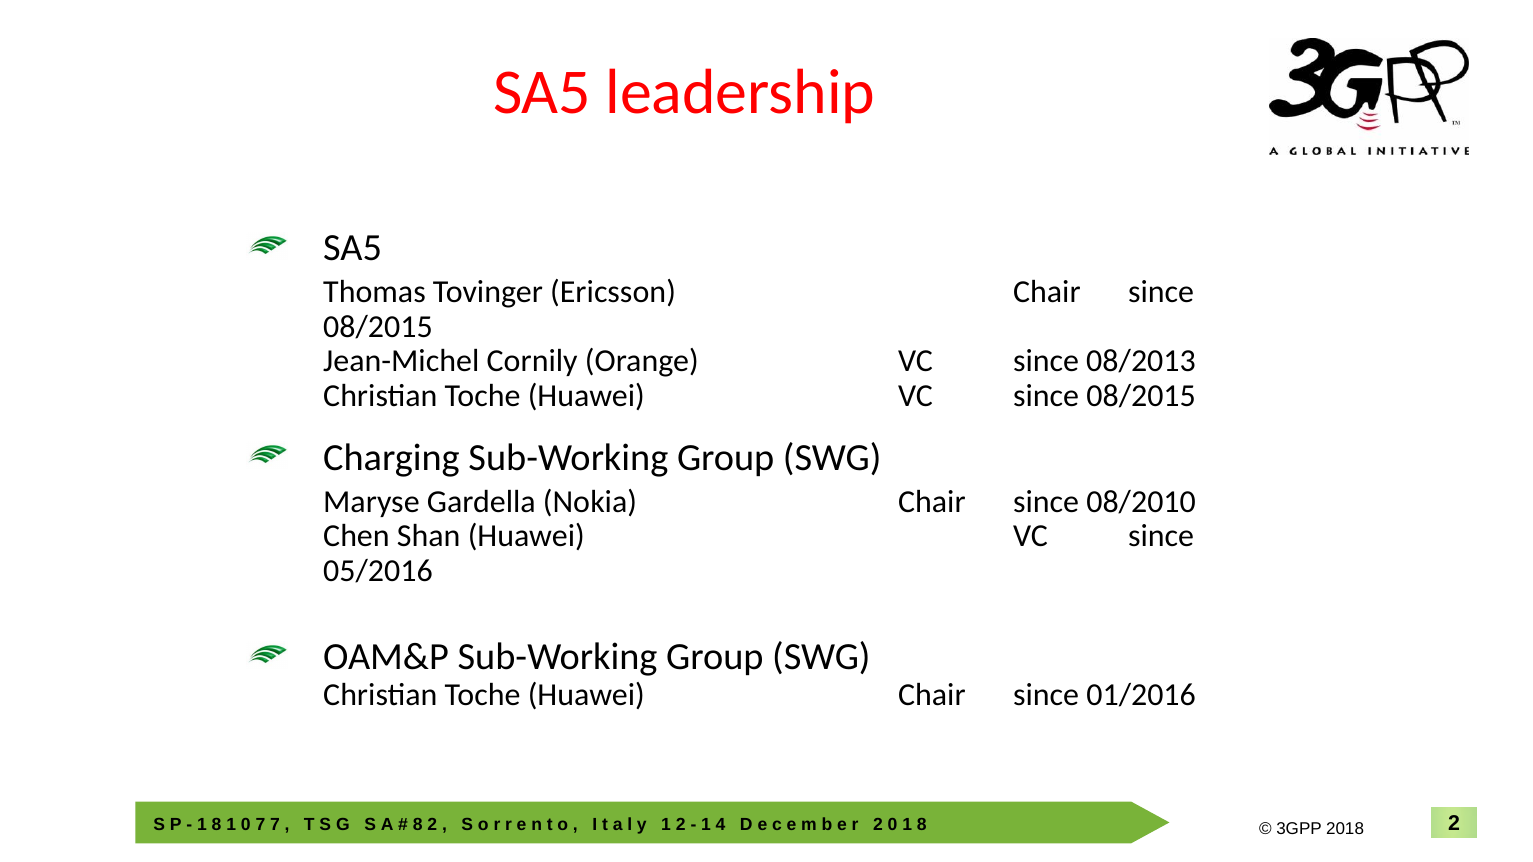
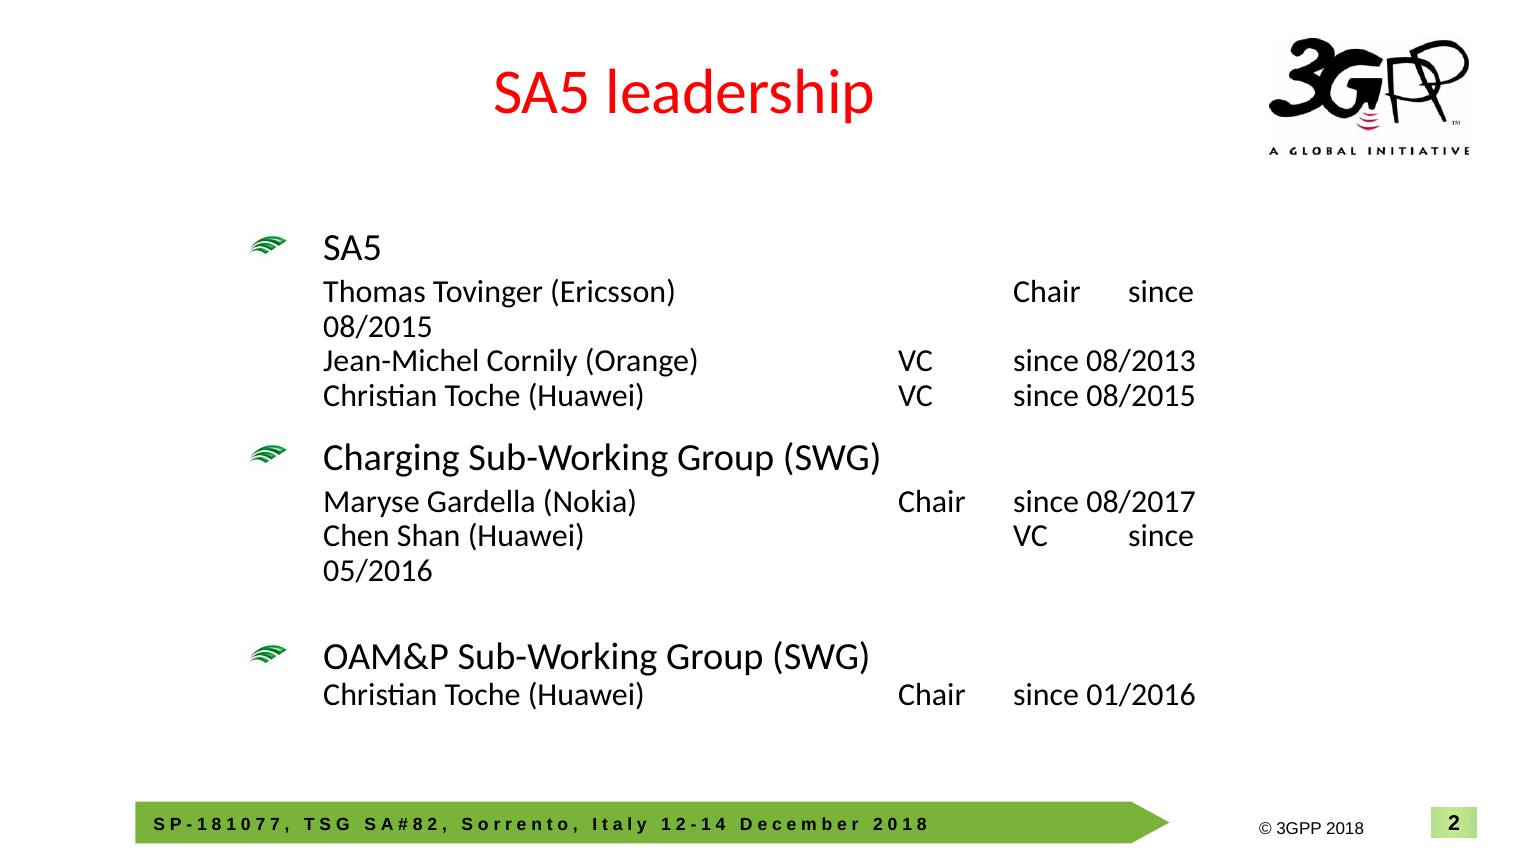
08/2010: 08/2010 -> 08/2017
